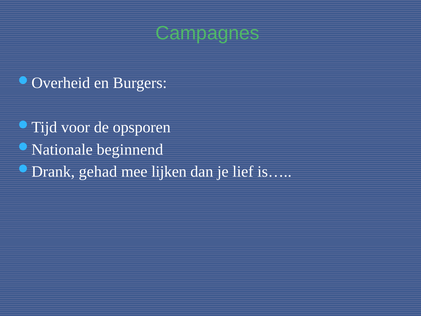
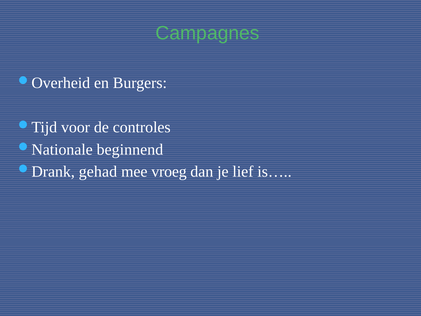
opsporen: opsporen -> controles
lijken: lijken -> vroeg
